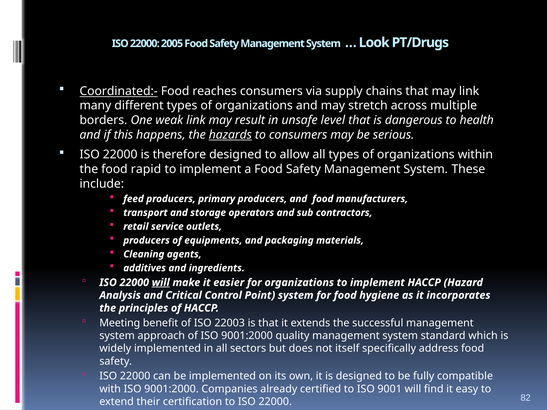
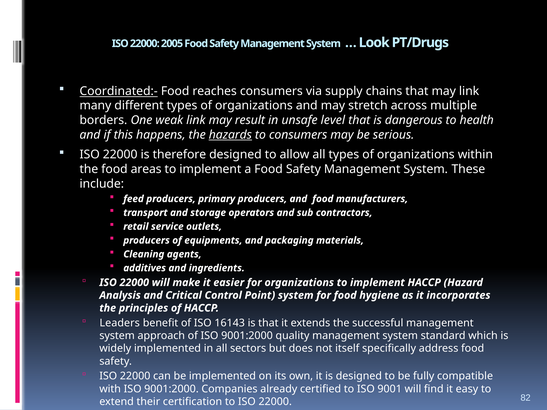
rapid: rapid -> areas
will at (161, 283) underline: present -> none
Meeting: Meeting -> Leaders
22003: 22003 -> 16143
